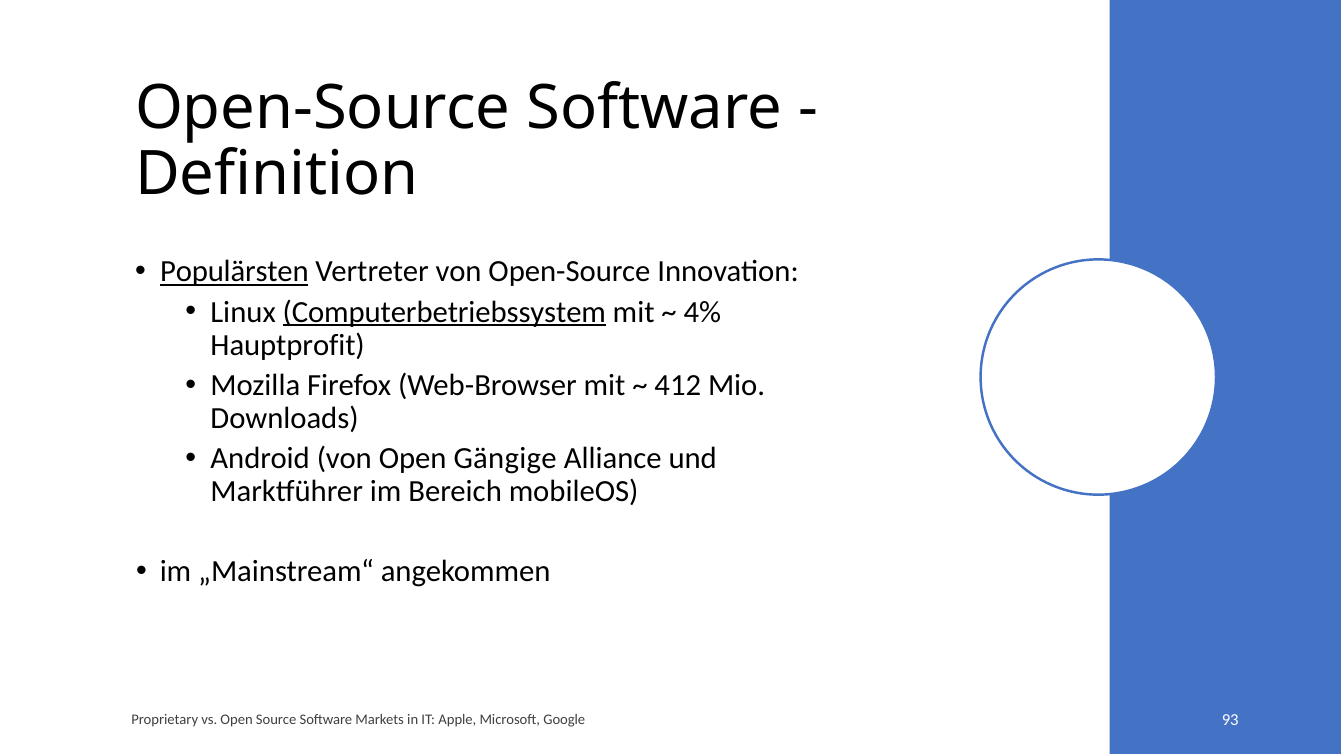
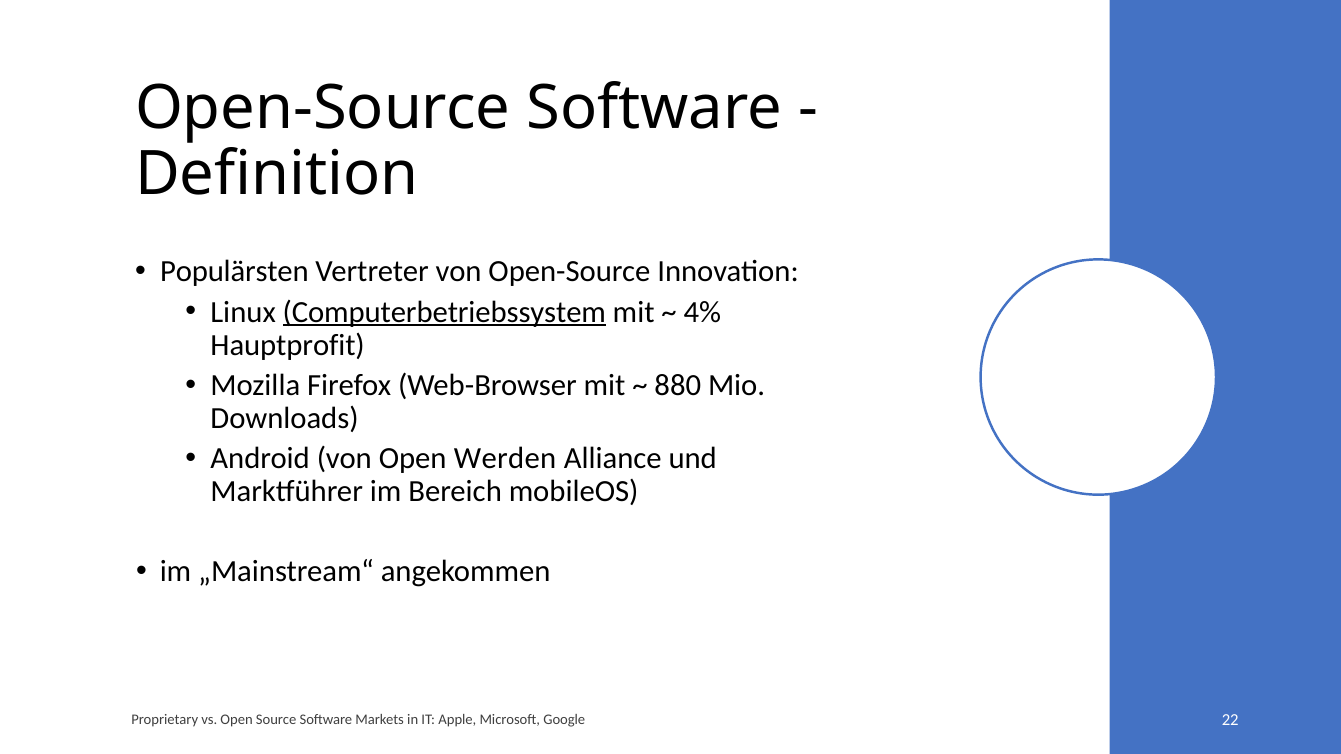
Populärsten underline: present -> none
412: 412 -> 880
Gängige: Gängige -> Werden
93: 93 -> 22
